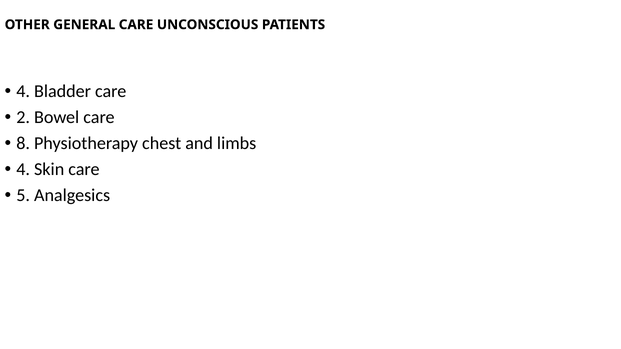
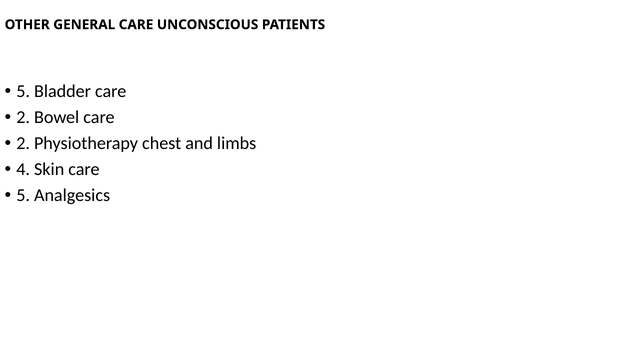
4 at (23, 91): 4 -> 5
8 at (23, 143): 8 -> 2
